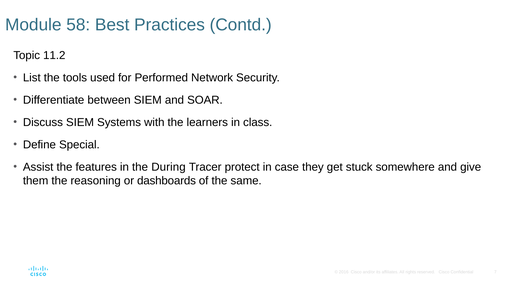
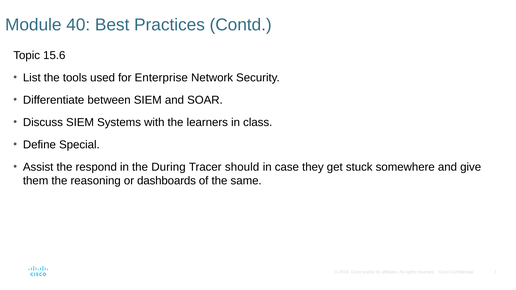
58: 58 -> 40
11.2: 11.2 -> 15.6
Performed: Performed -> Enterprise
features: features -> respond
protect: protect -> should
